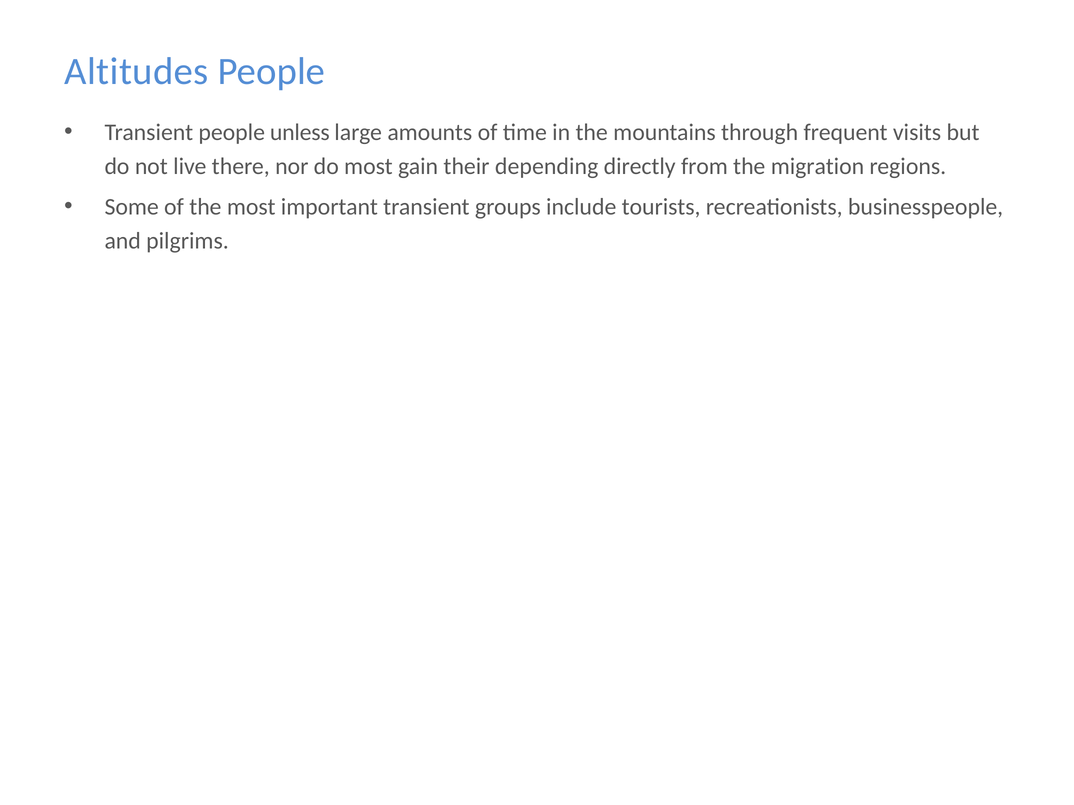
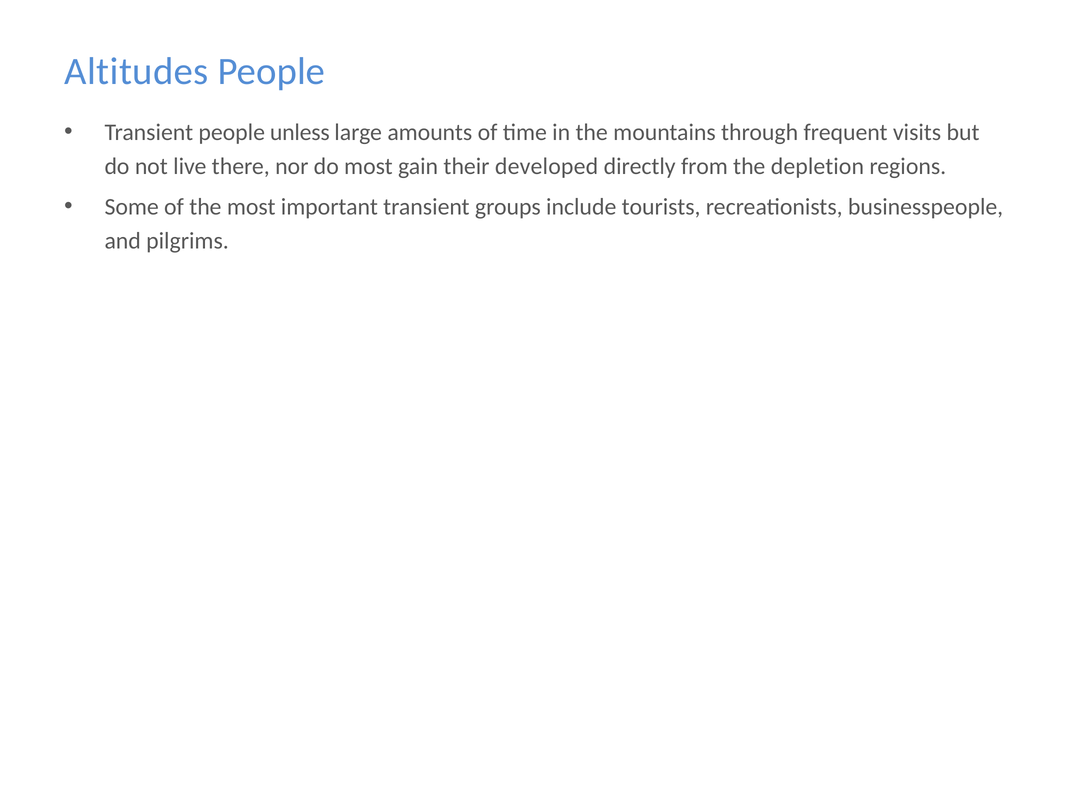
depending: depending -> developed
migration: migration -> depletion
